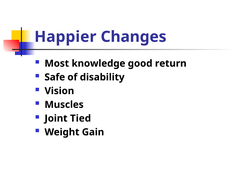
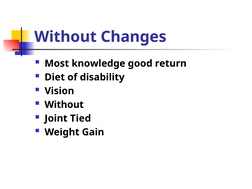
Happier at (65, 37): Happier -> Without
Safe: Safe -> Diet
Muscles at (64, 105): Muscles -> Without
